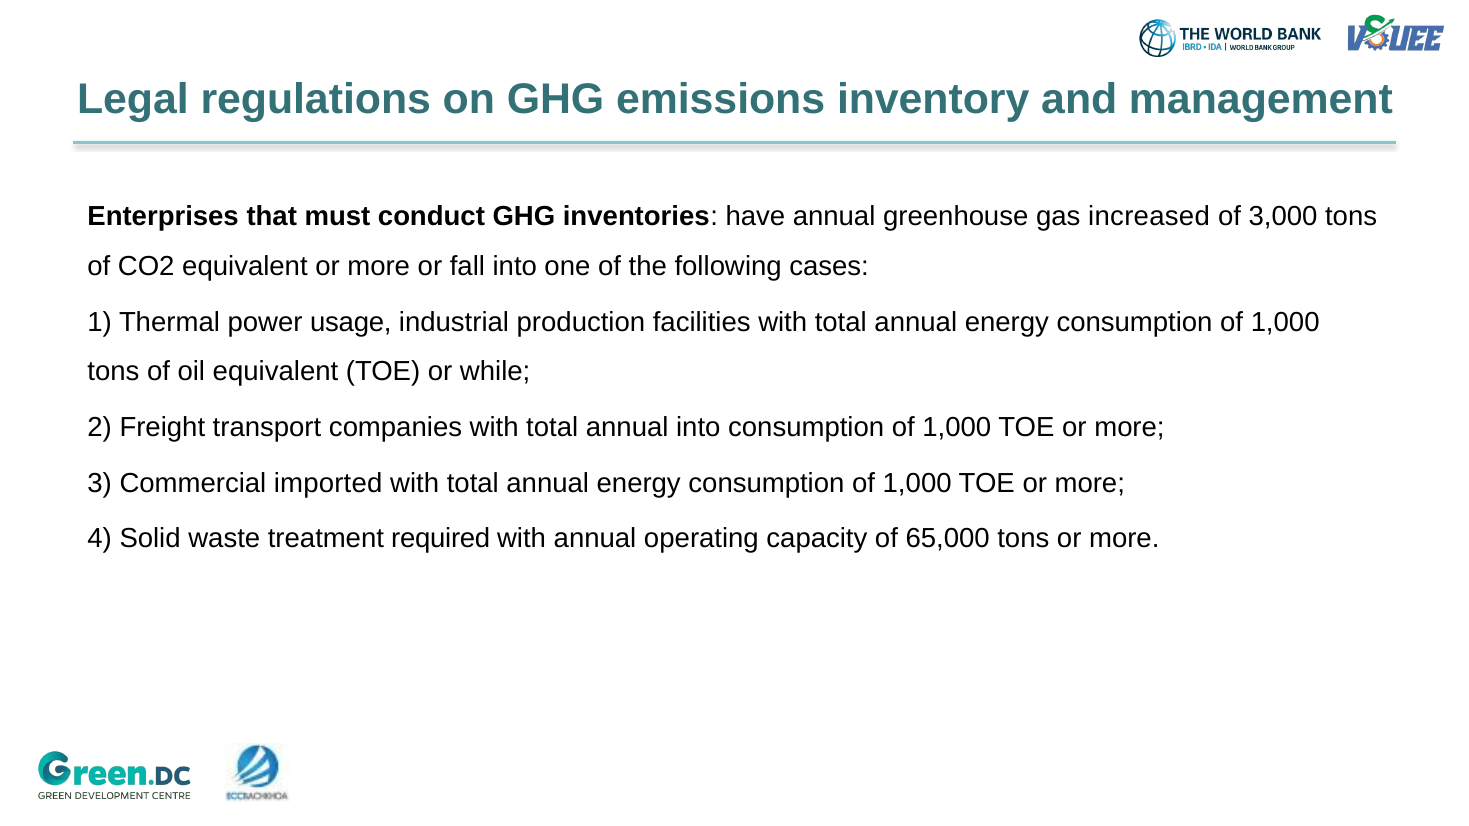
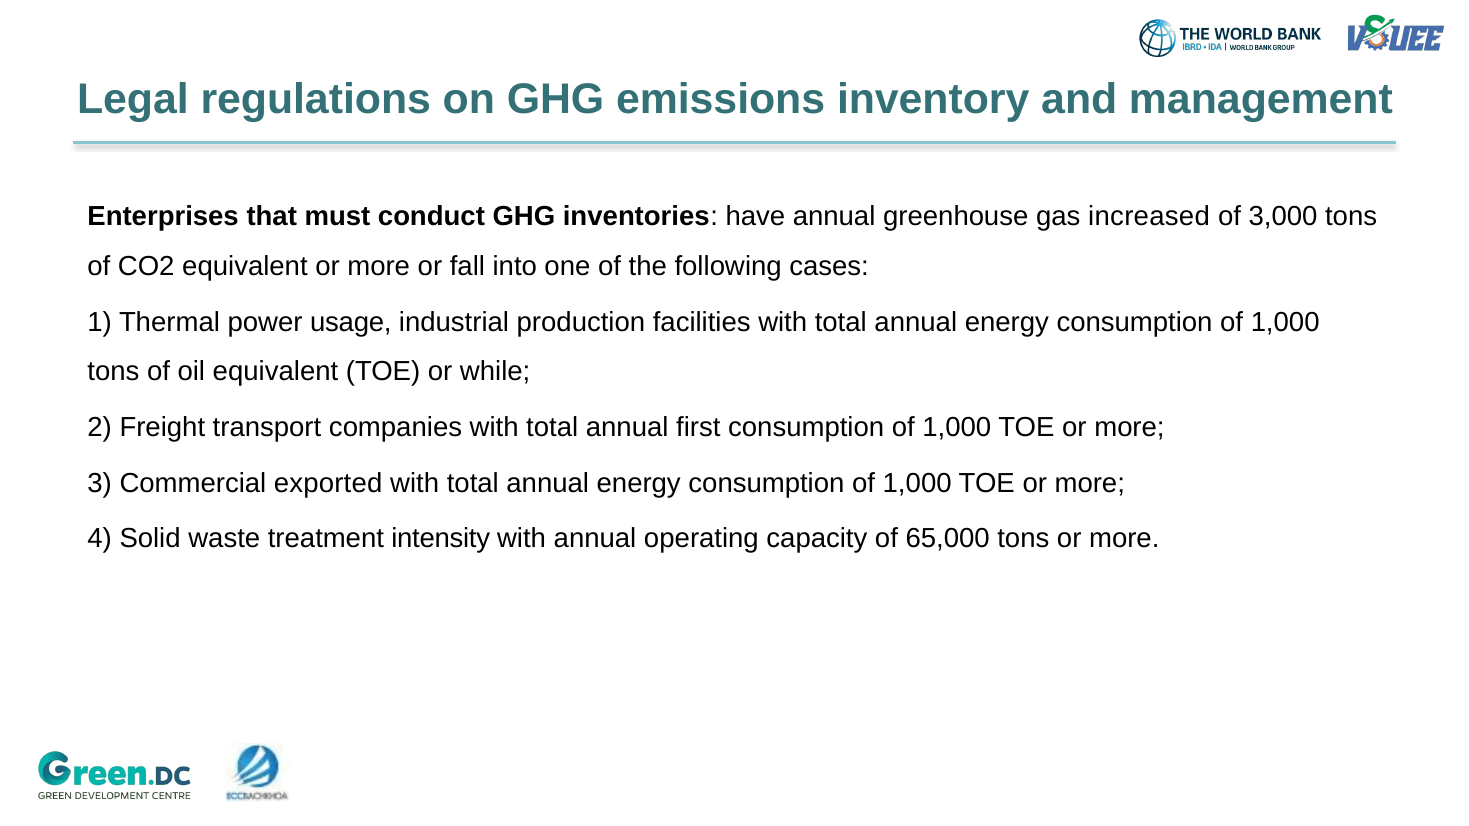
annual into: into -> first
imported: imported -> exported
required: required -> intensity
